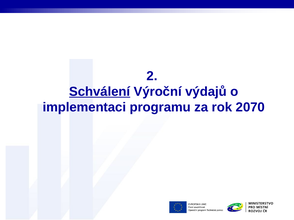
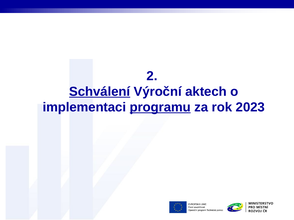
výdajů: výdajů -> aktech
programu underline: none -> present
2070: 2070 -> 2023
